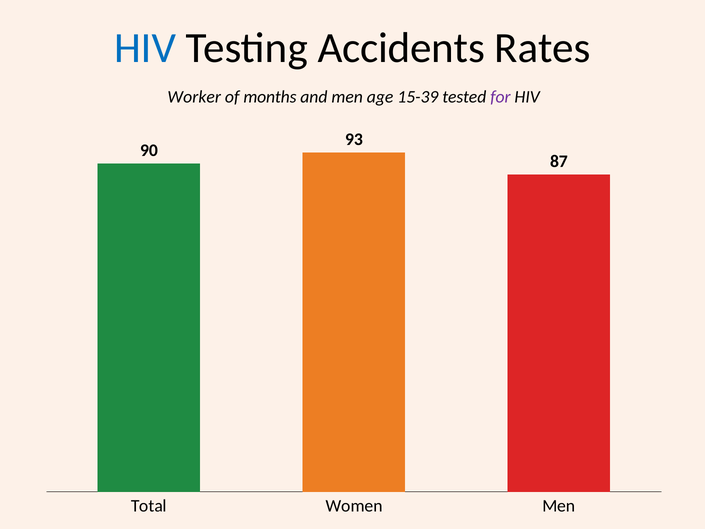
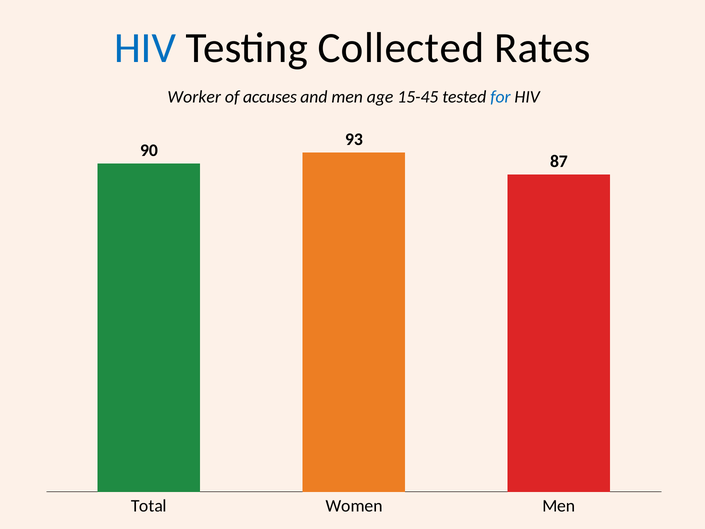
Accidents: Accidents -> Collected
months: months -> accuses
15-39: 15-39 -> 15-45
for colour: purple -> blue
